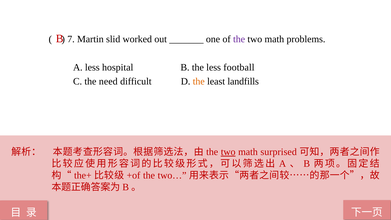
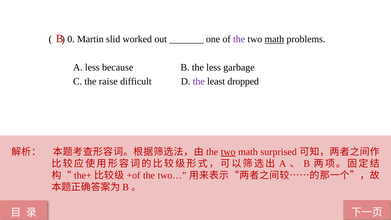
7: 7 -> 0
math at (274, 39) underline: none -> present
hospital: hospital -> because
football: football -> garbage
need: need -> raise
the at (199, 81) colour: orange -> purple
landfills: landfills -> dropped
